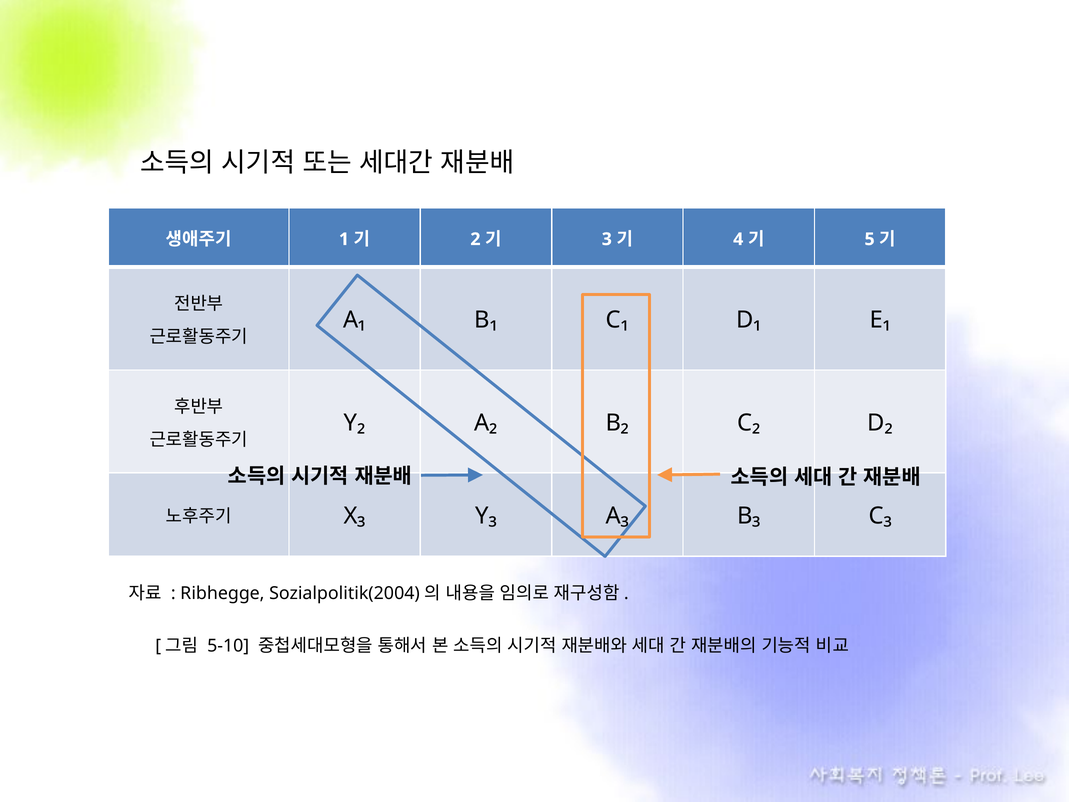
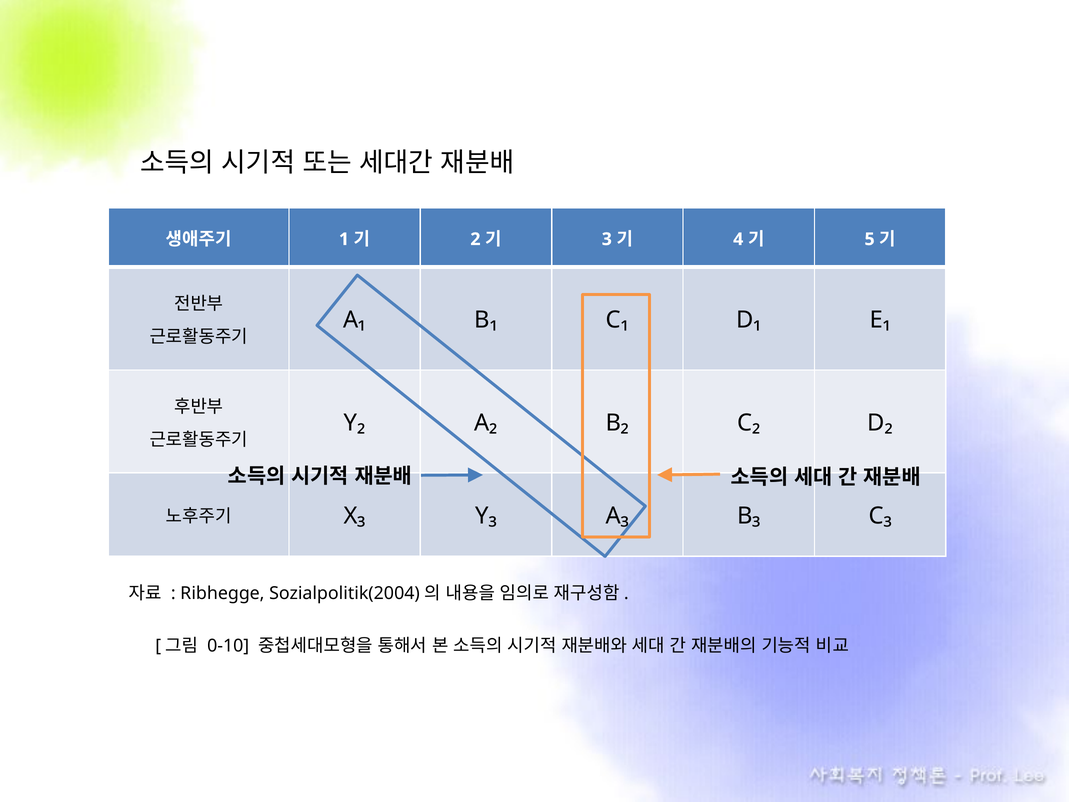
5-10: 5-10 -> 0-10
